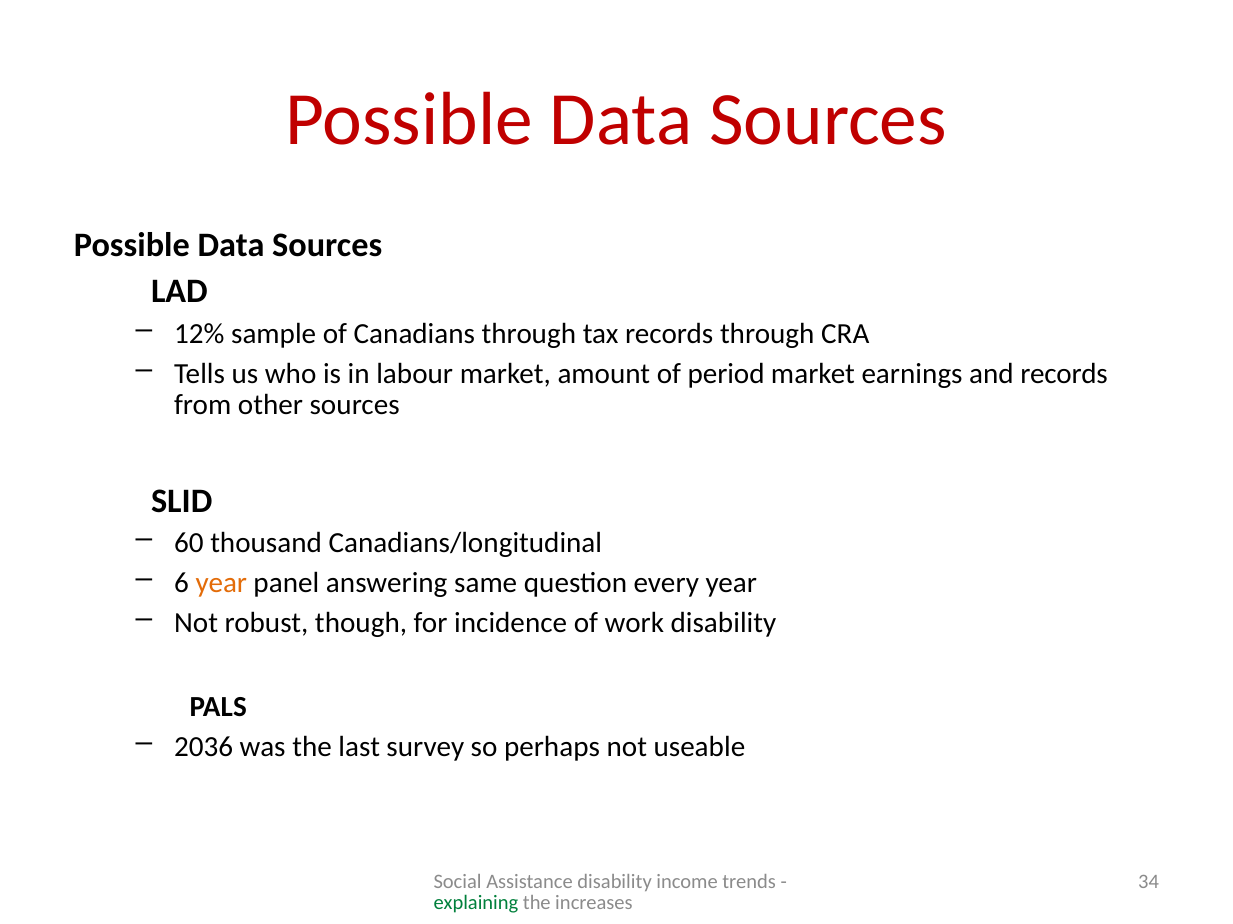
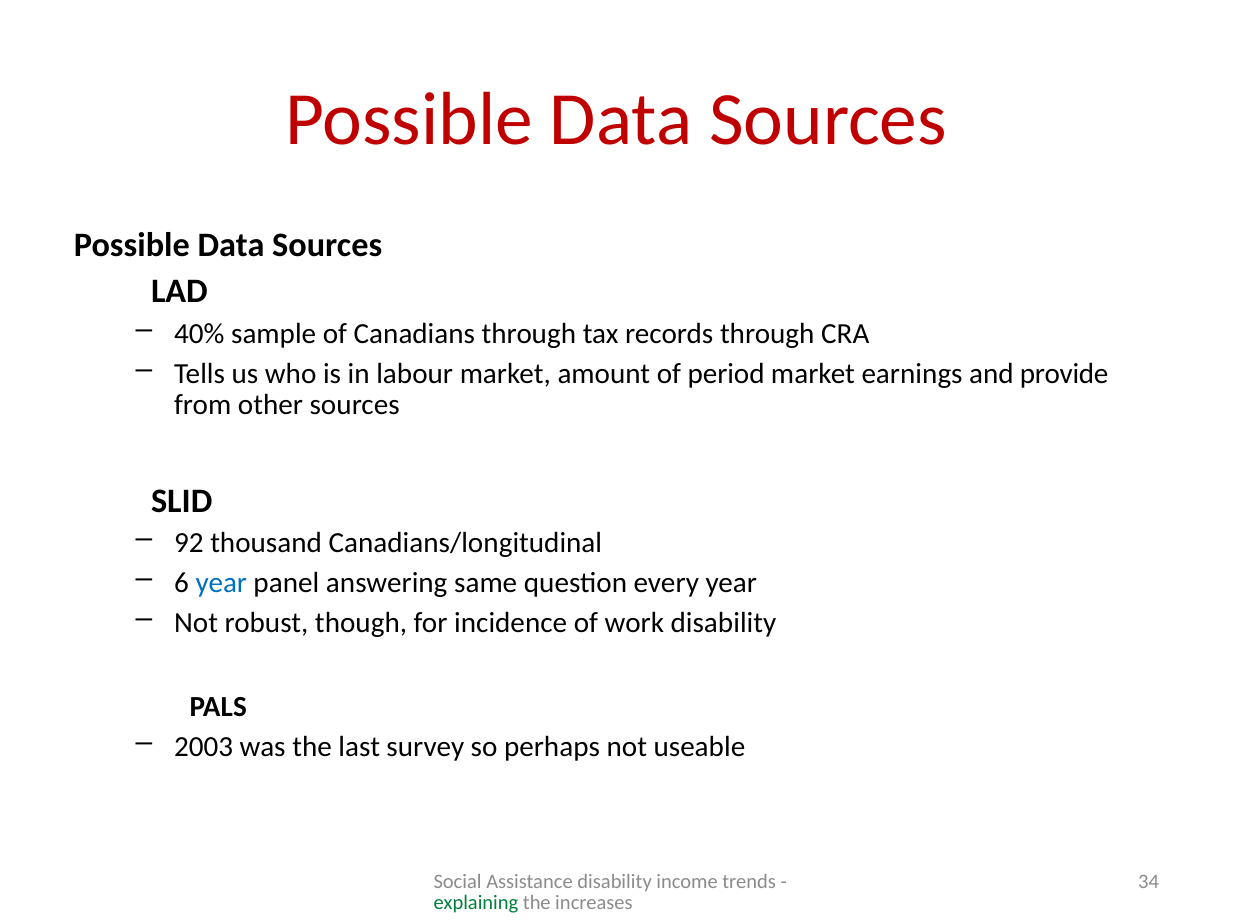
12%: 12% -> 40%
and records: records -> provide
60: 60 -> 92
year at (221, 583) colour: orange -> blue
2036: 2036 -> 2003
